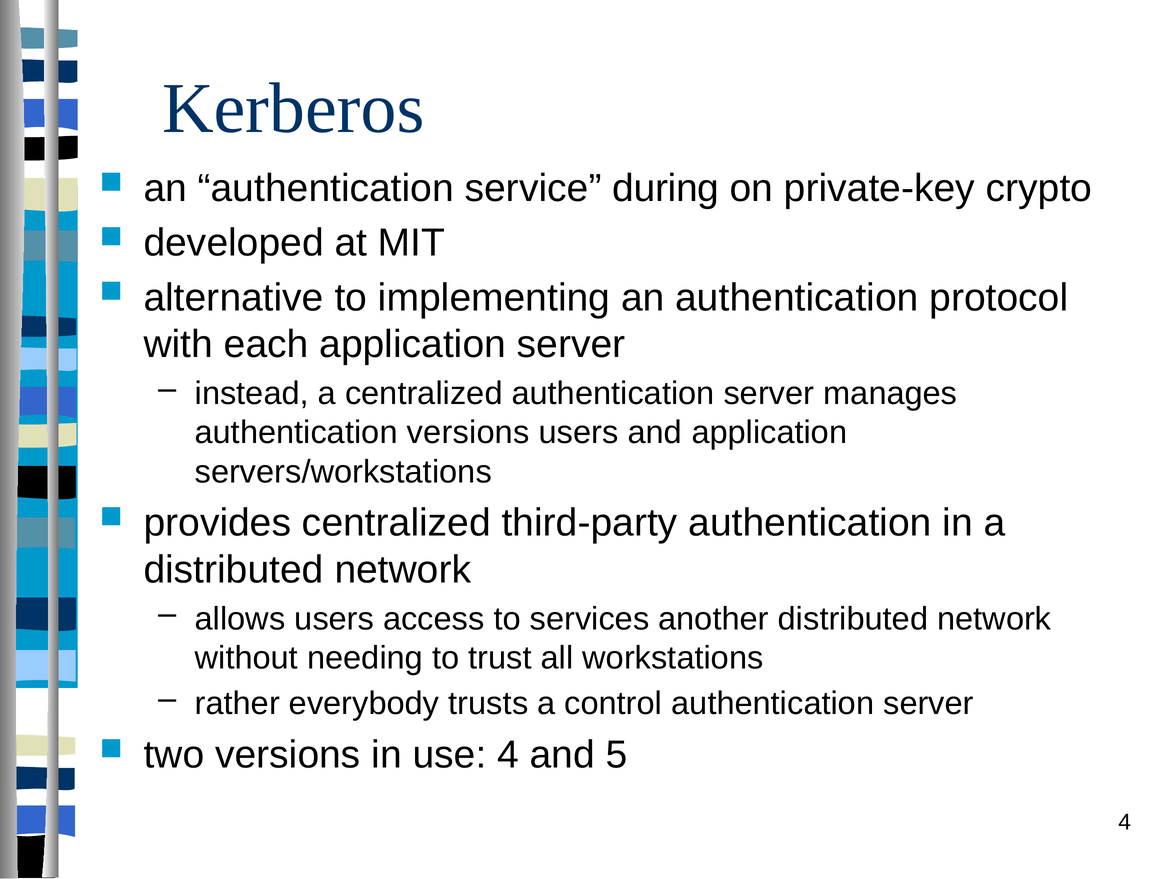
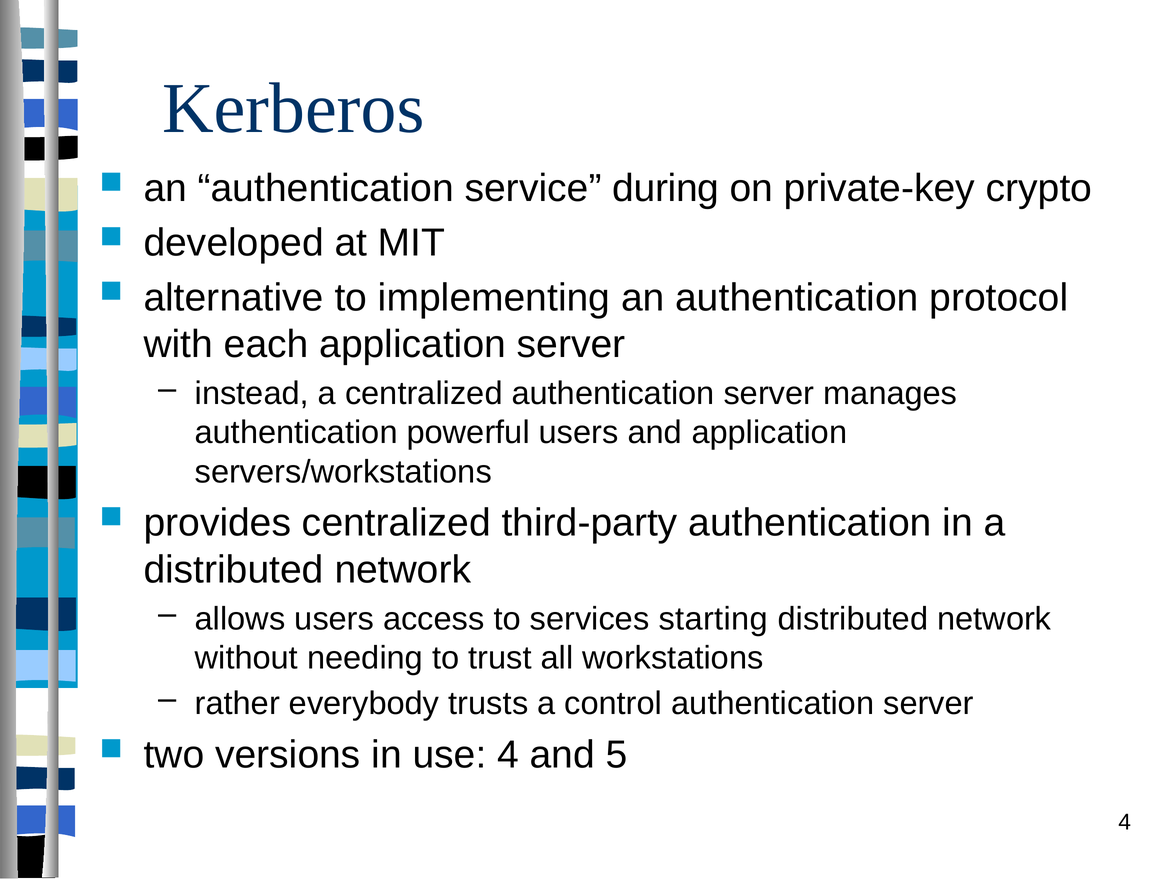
authentication versions: versions -> powerful
another: another -> starting
